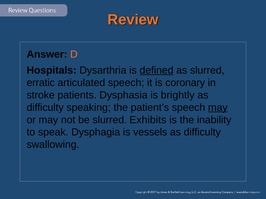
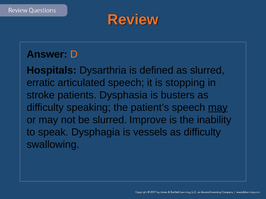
defined underline: present -> none
coronary: coronary -> stopping
brightly: brightly -> busters
Exhibits: Exhibits -> Improve
